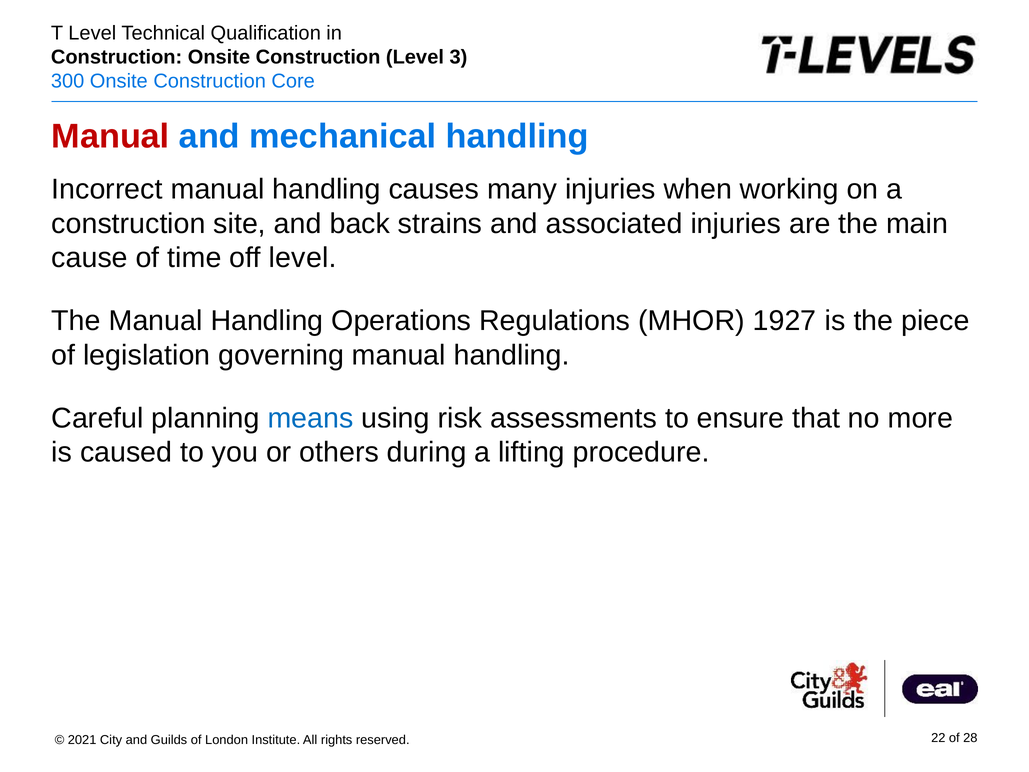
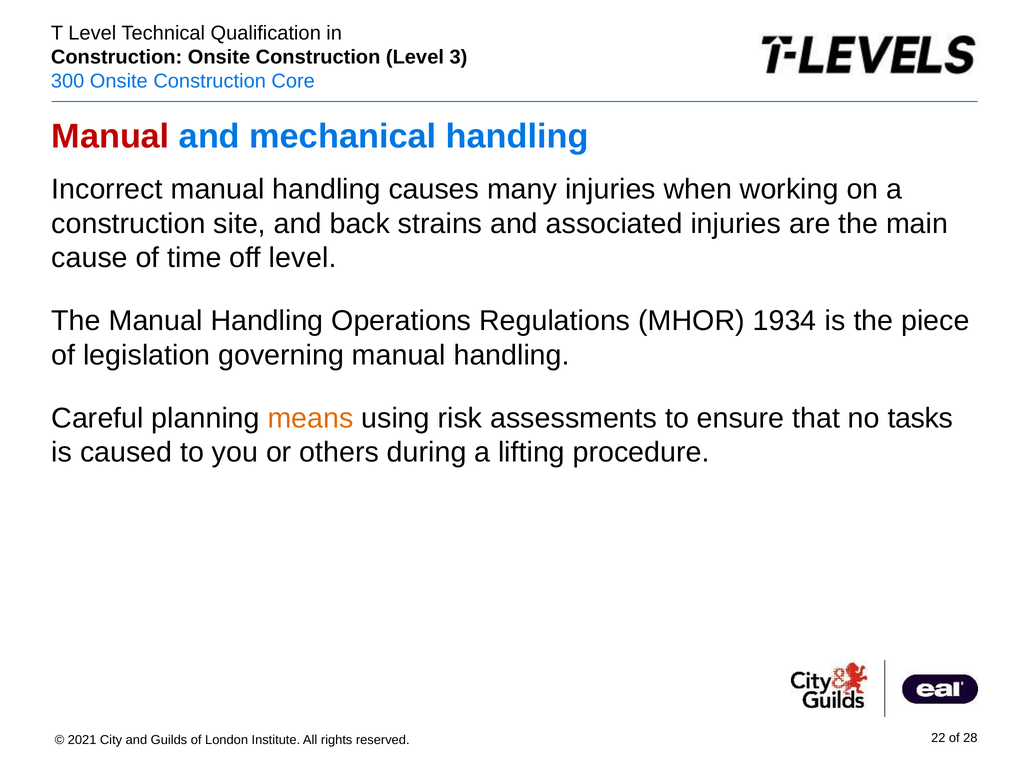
1927: 1927 -> 1934
means colour: blue -> orange
more: more -> tasks
